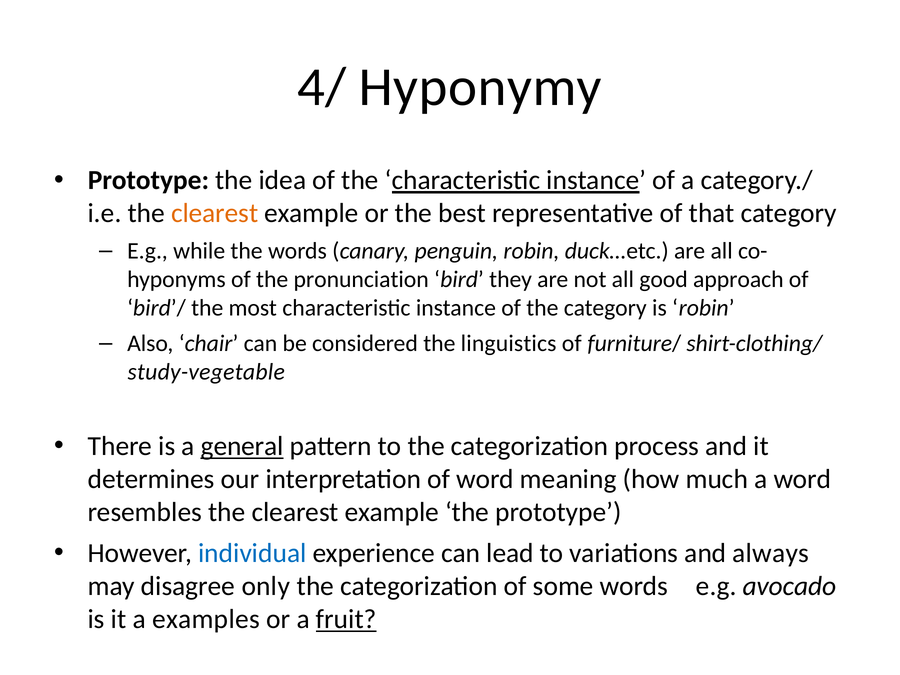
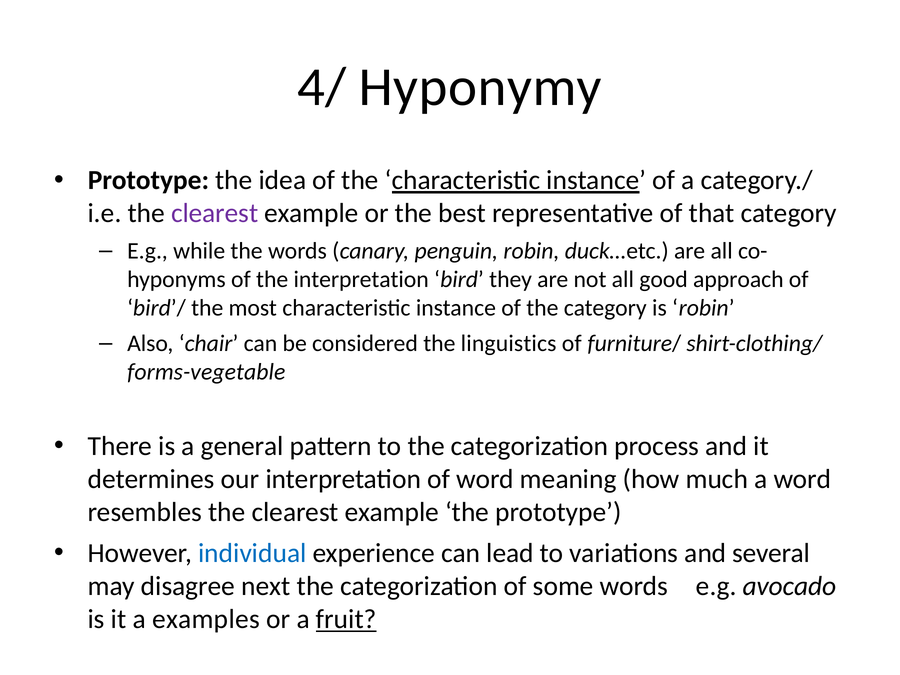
clearest at (215, 213) colour: orange -> purple
the pronunciation: pronunciation -> interpretation
study-vegetable: study-vegetable -> forms-vegetable
general underline: present -> none
always: always -> several
only: only -> next
